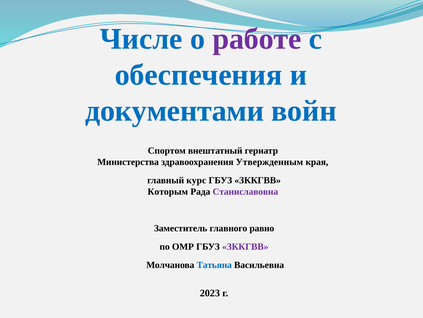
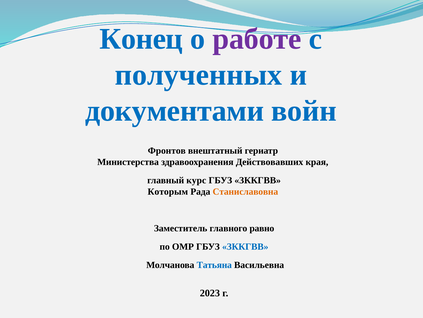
Числе: Числе -> Конец
обеспечения: обеспечения -> полученных
Спортом: Спортом -> Фронтов
Утвержденным: Утвержденным -> Действовавших
Станиславовна colour: purple -> orange
ЗККГВВ at (245, 246) colour: purple -> blue
